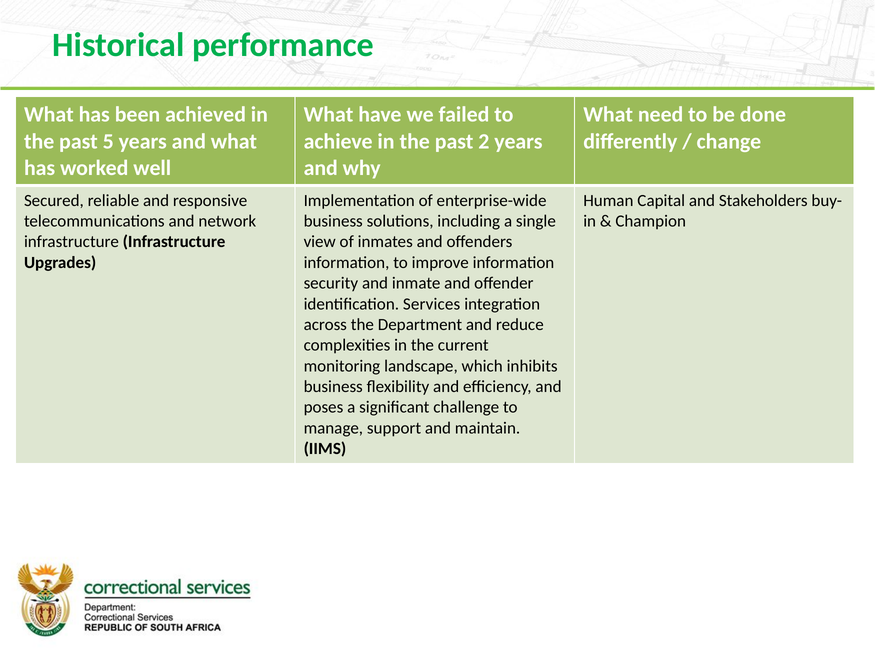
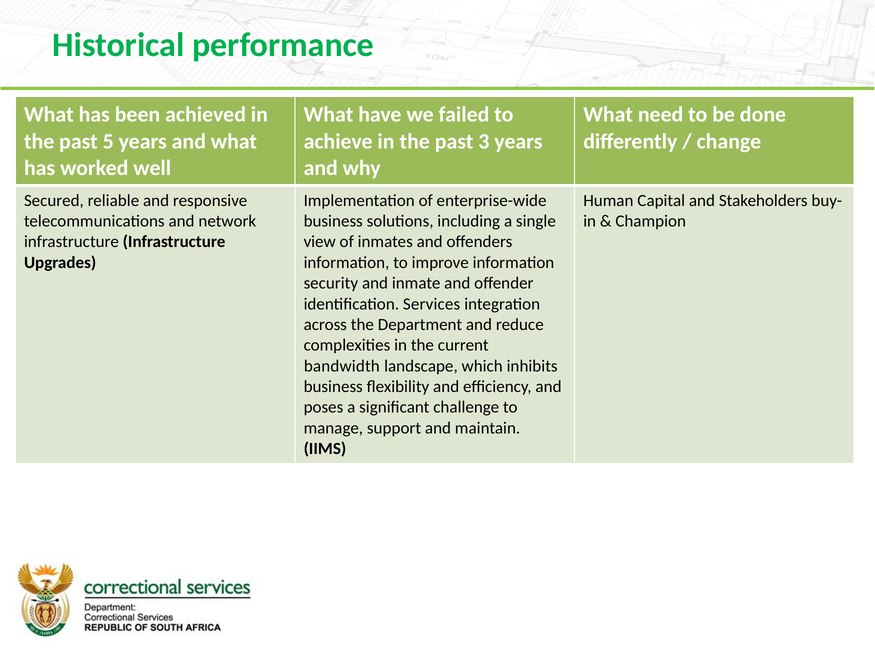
2: 2 -> 3
monitoring: monitoring -> bandwidth
